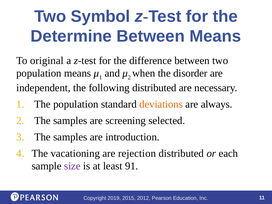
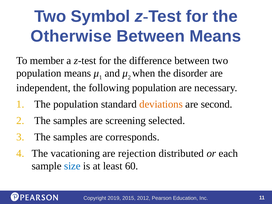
Determine: Determine -> Otherwise
original: original -> member
following distributed: distributed -> population
always: always -> second
introduction: introduction -> corresponds
size colour: purple -> blue
91: 91 -> 60
